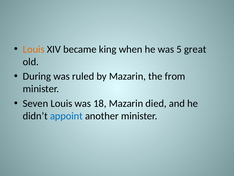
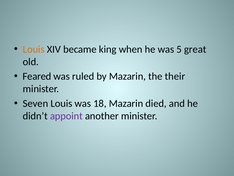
During: During -> Feared
from: from -> their
appoint colour: blue -> purple
